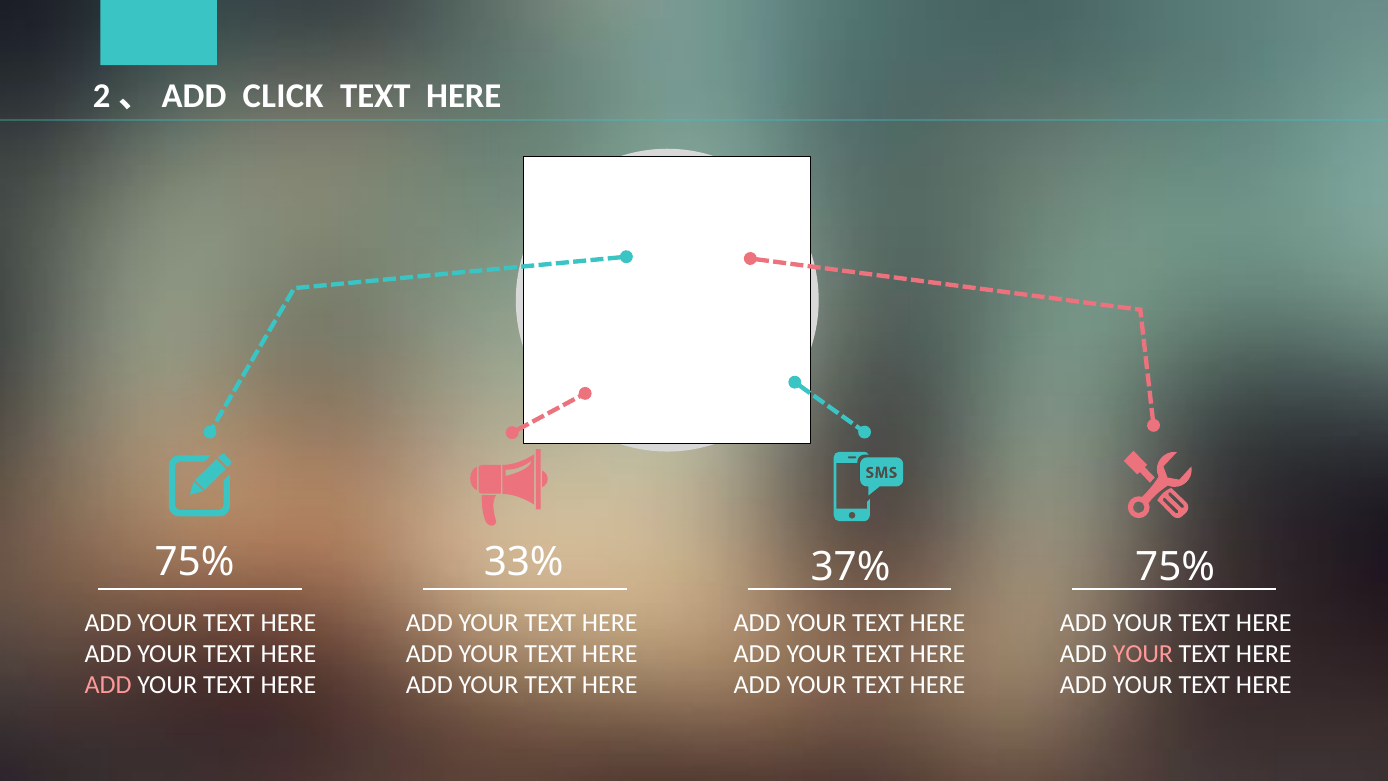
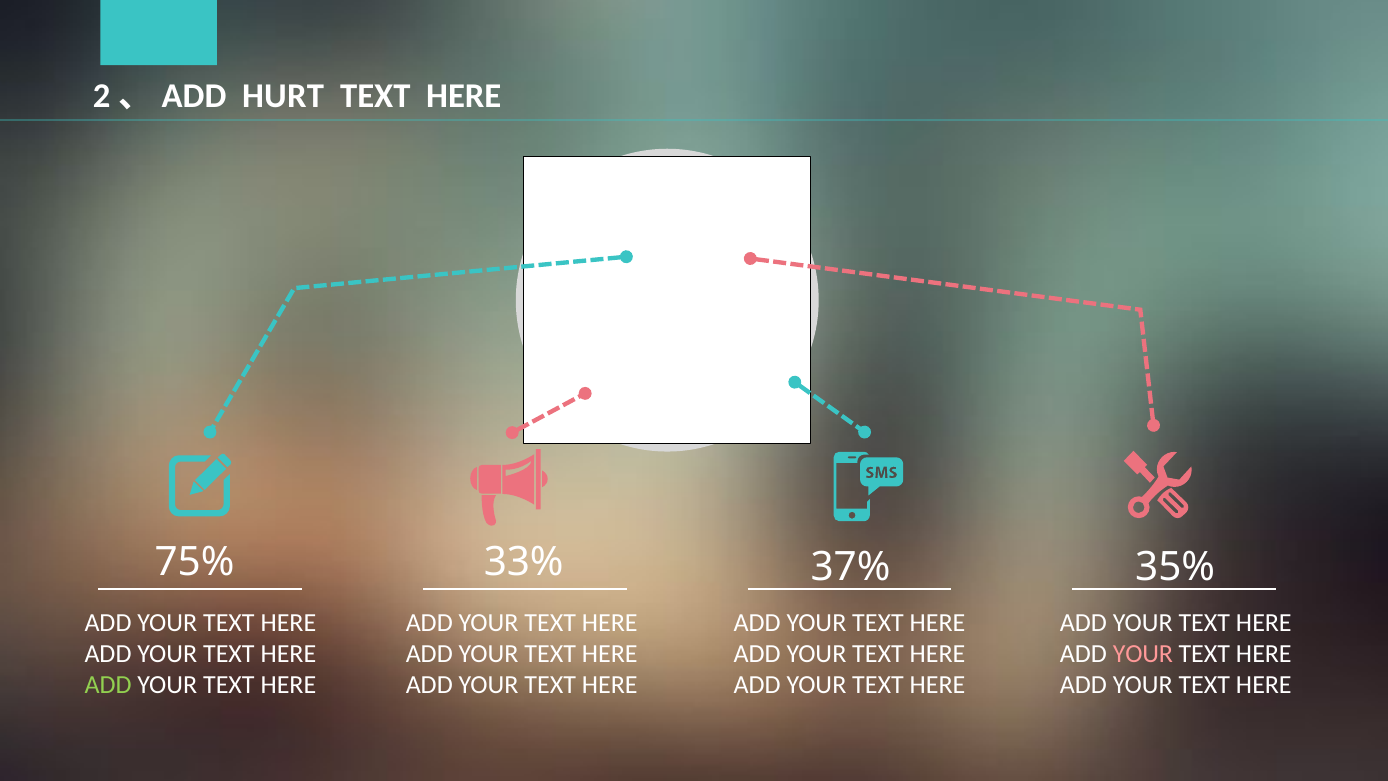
CLICK: CLICK -> HURT
75% at (1175, 567): 75% -> 35%
ADD at (108, 685) colour: pink -> light green
